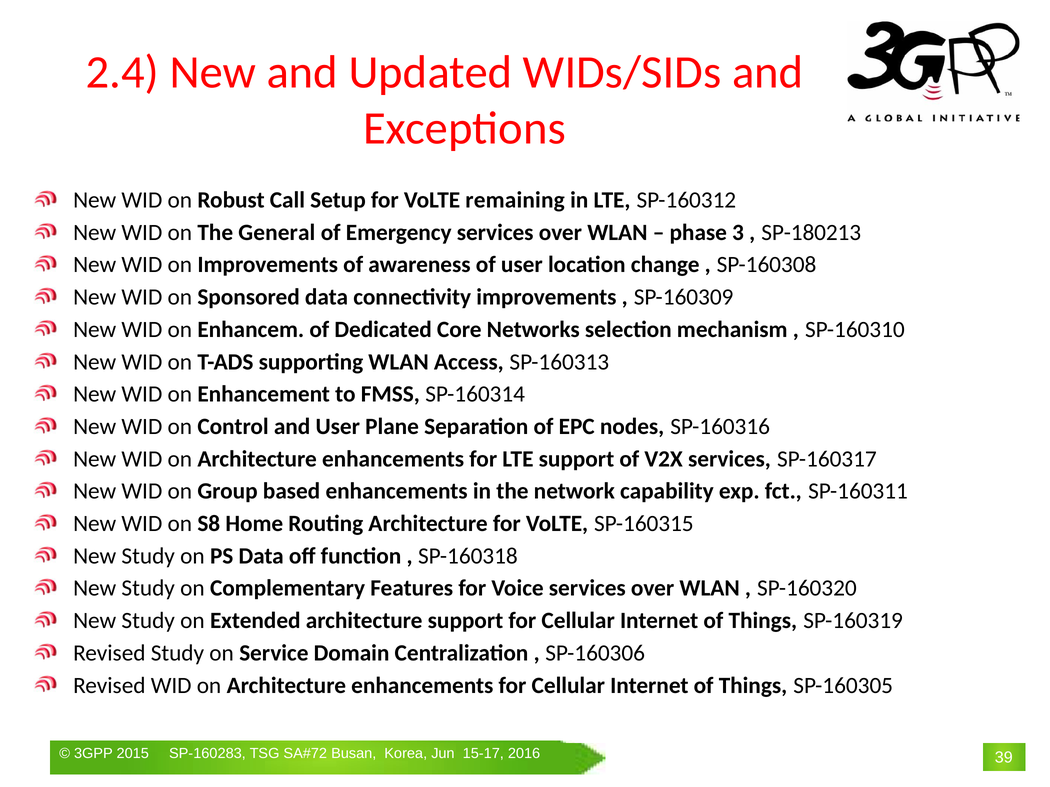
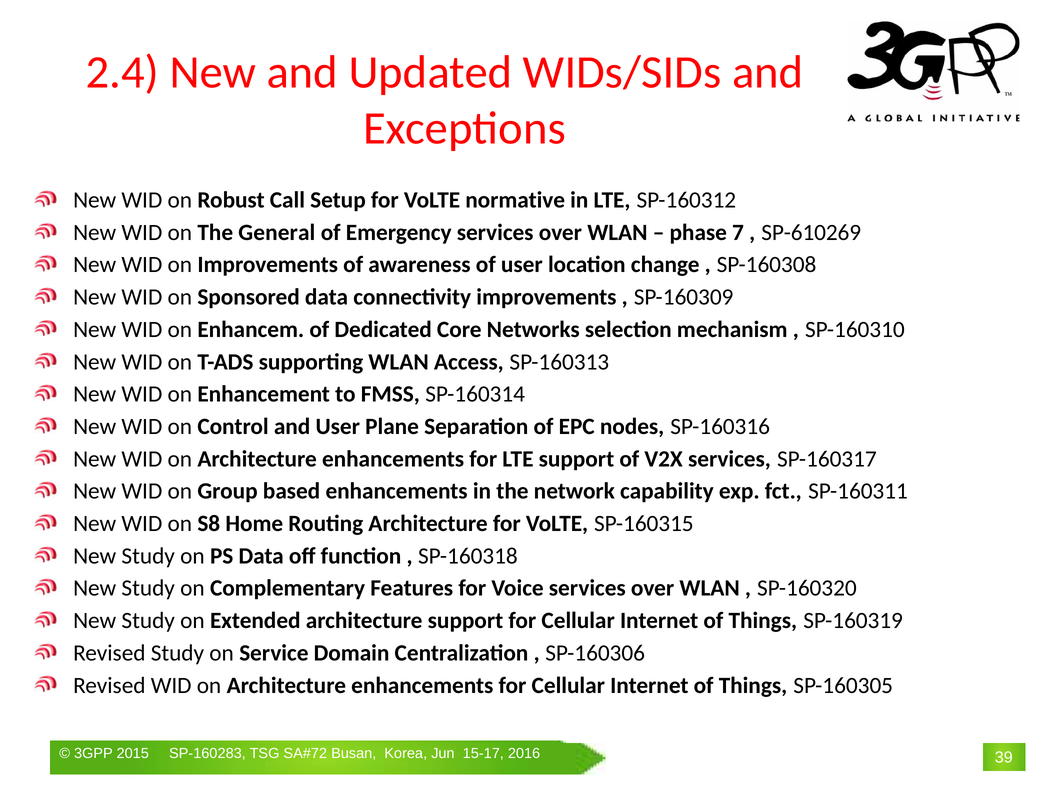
remaining: remaining -> normative
3: 3 -> 7
SP-180213: SP-180213 -> SP-610269
